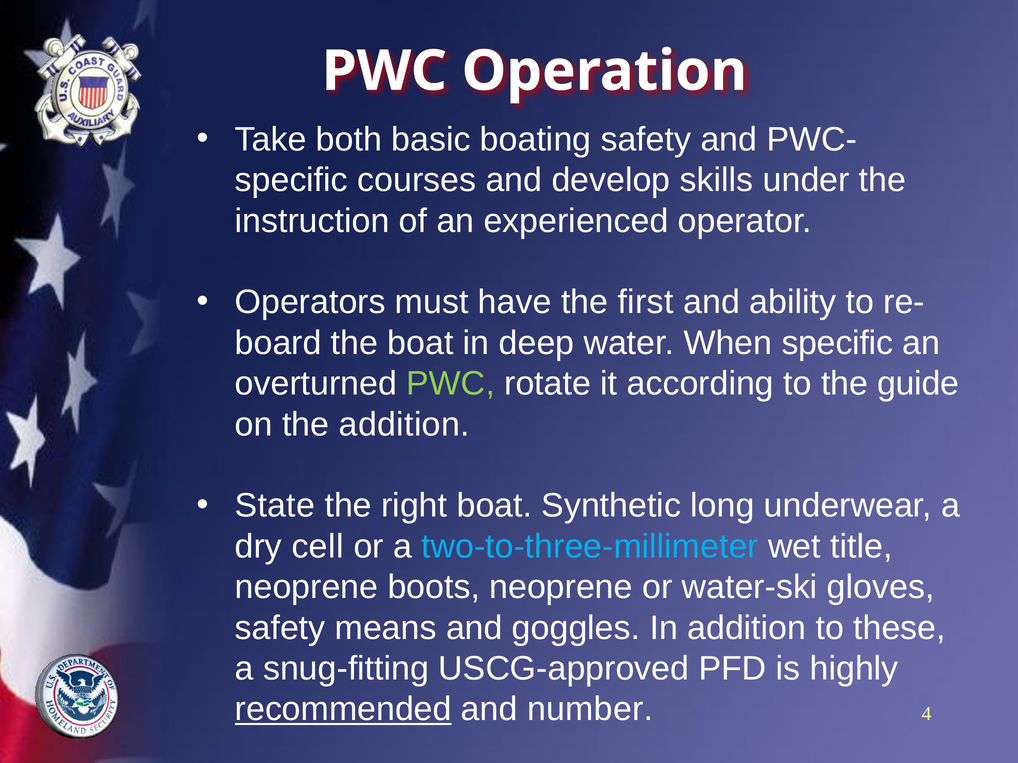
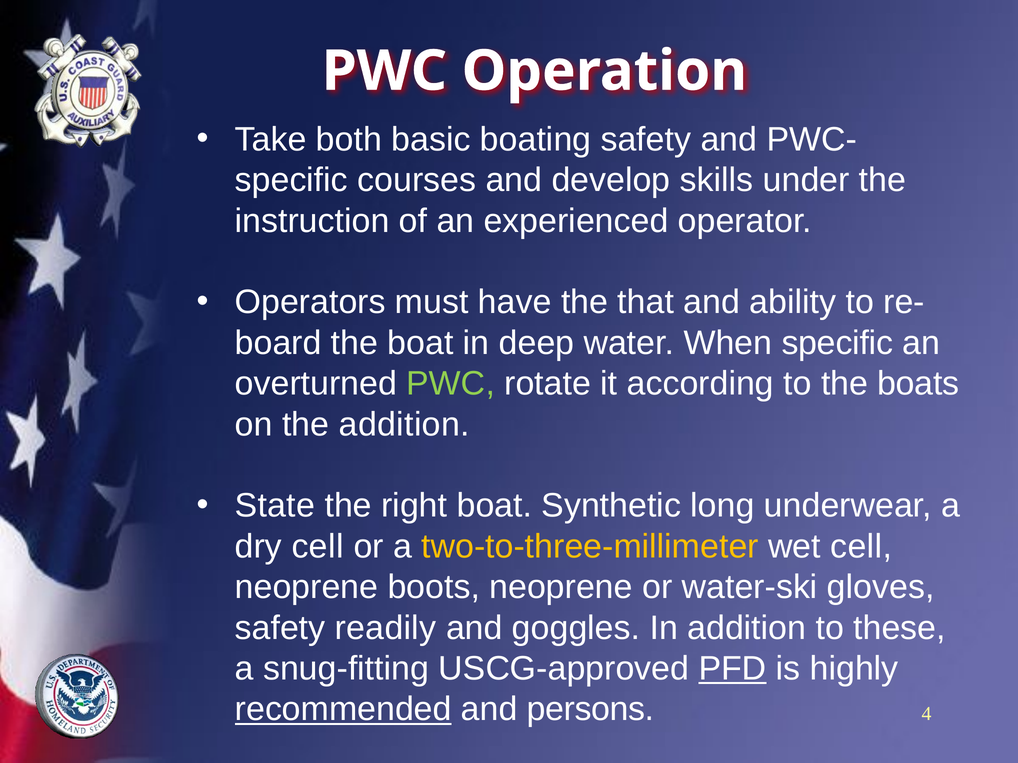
first: first -> that
guide: guide -> boats
two-to-three-millimeter colour: light blue -> yellow
wet title: title -> cell
means: means -> readily
PFD underline: none -> present
number: number -> persons
